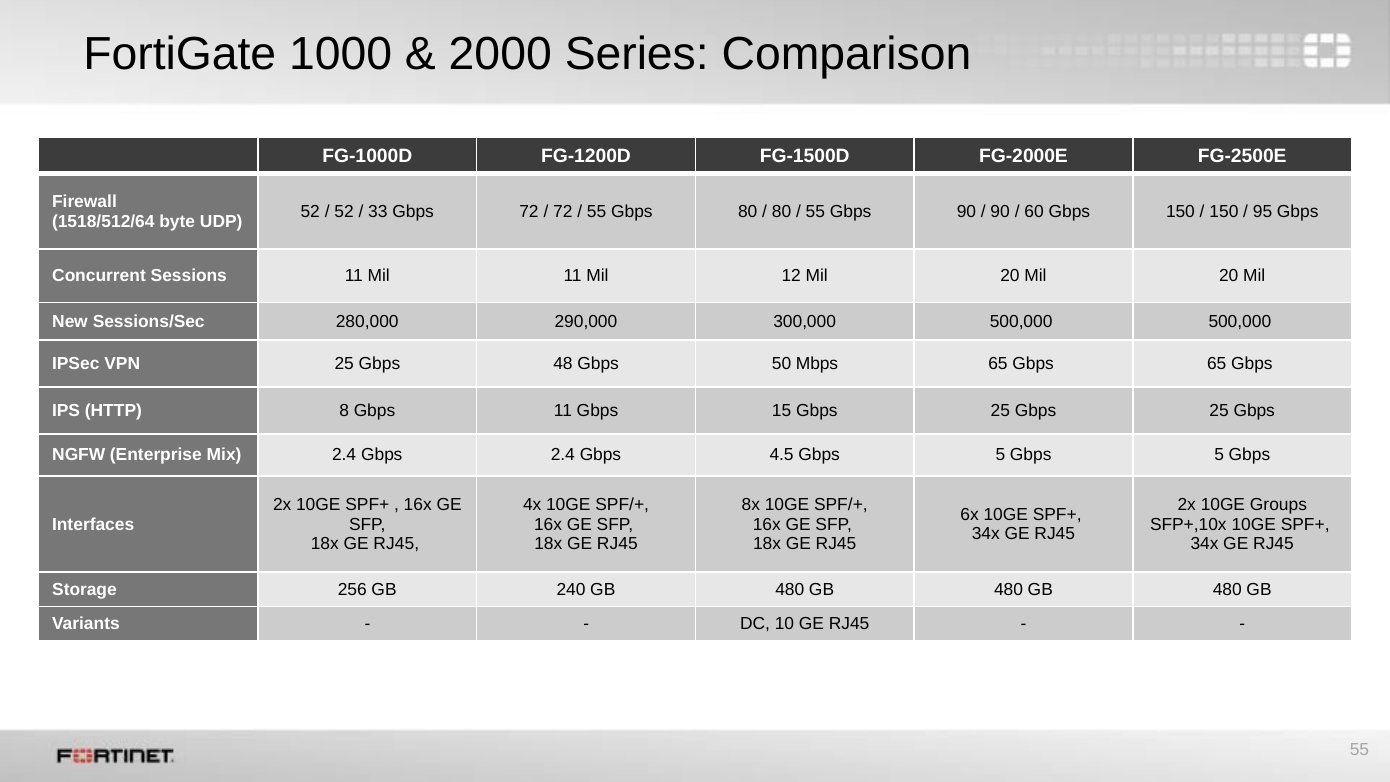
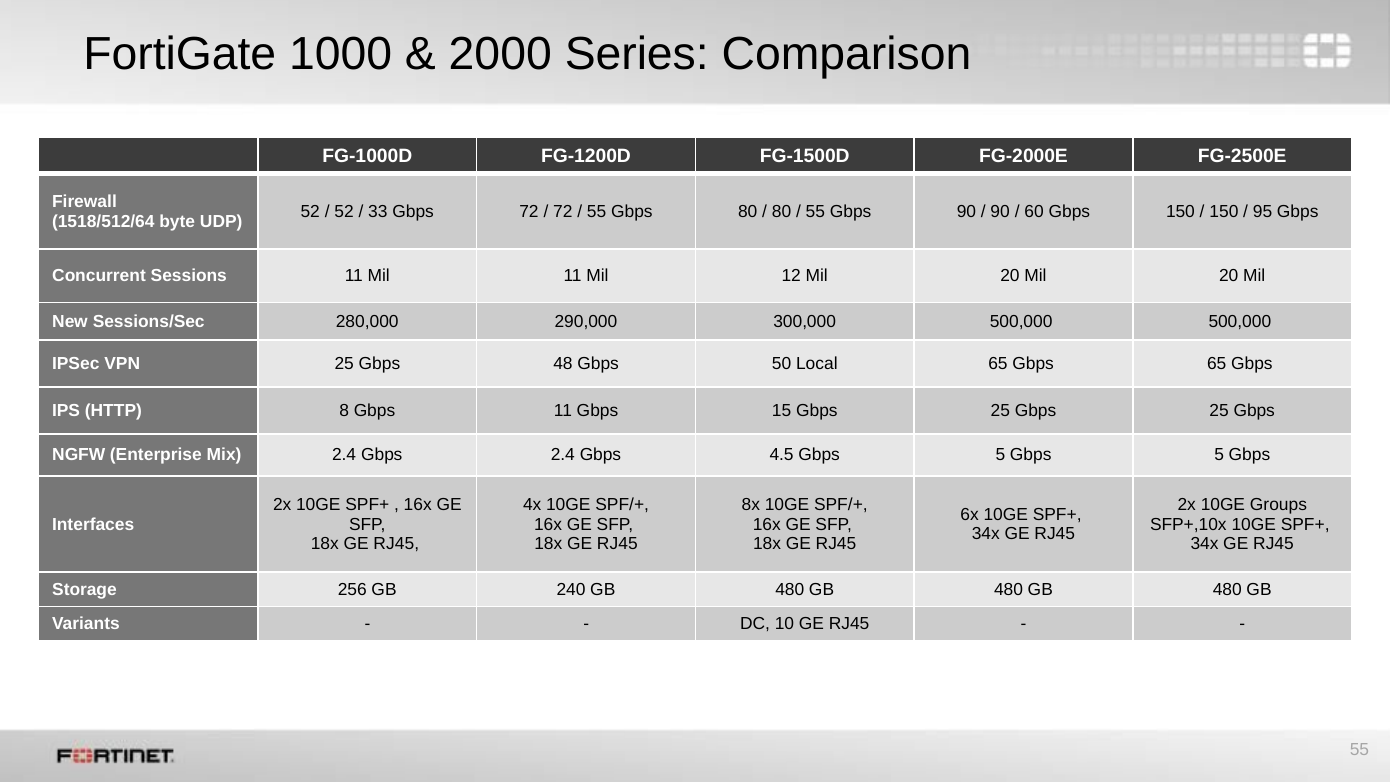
Mbps: Mbps -> Local
